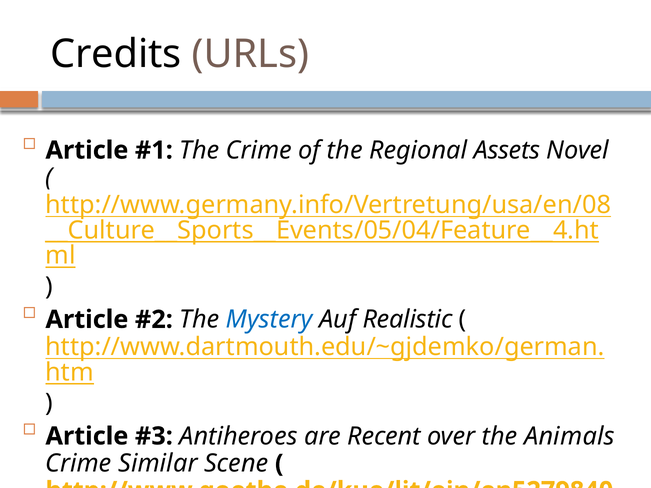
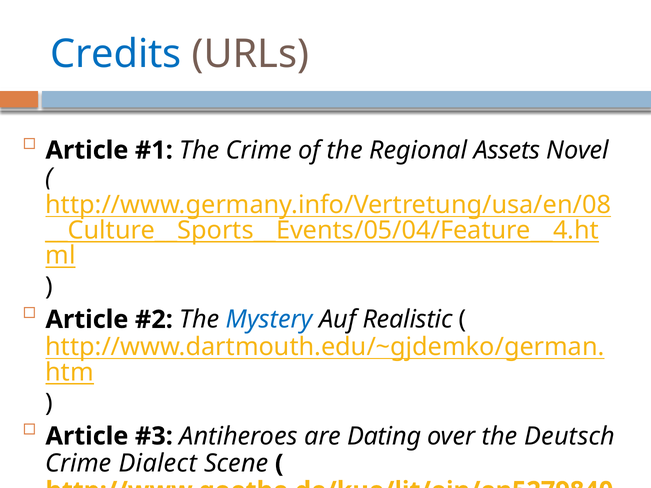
Credits colour: black -> blue
Recent: Recent -> Dating
Animals: Animals -> Deutsch
Similar: Similar -> Dialect
